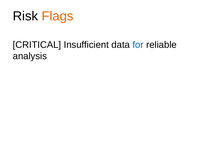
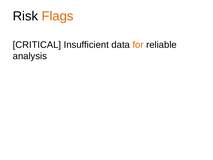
for colour: blue -> orange
